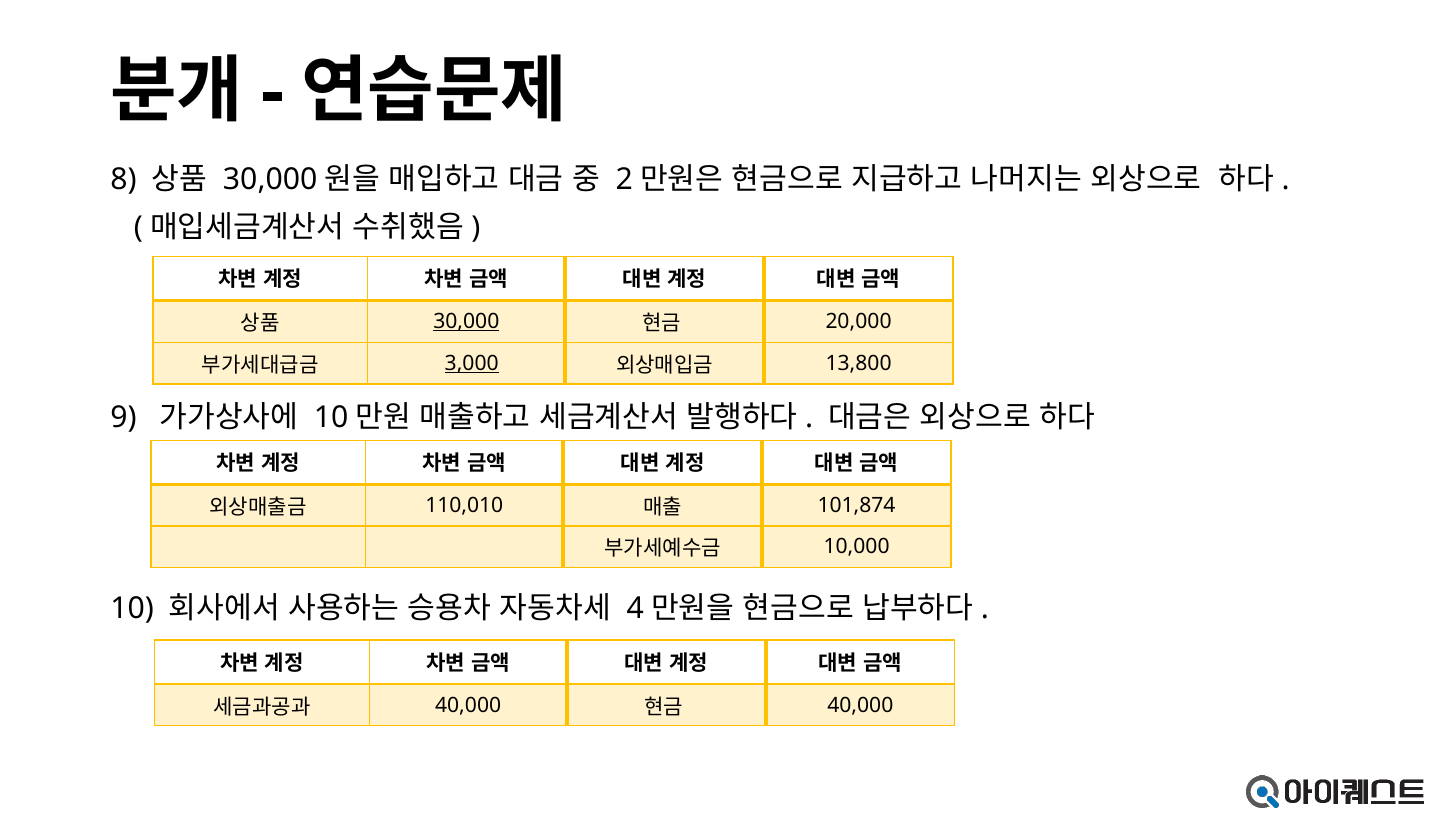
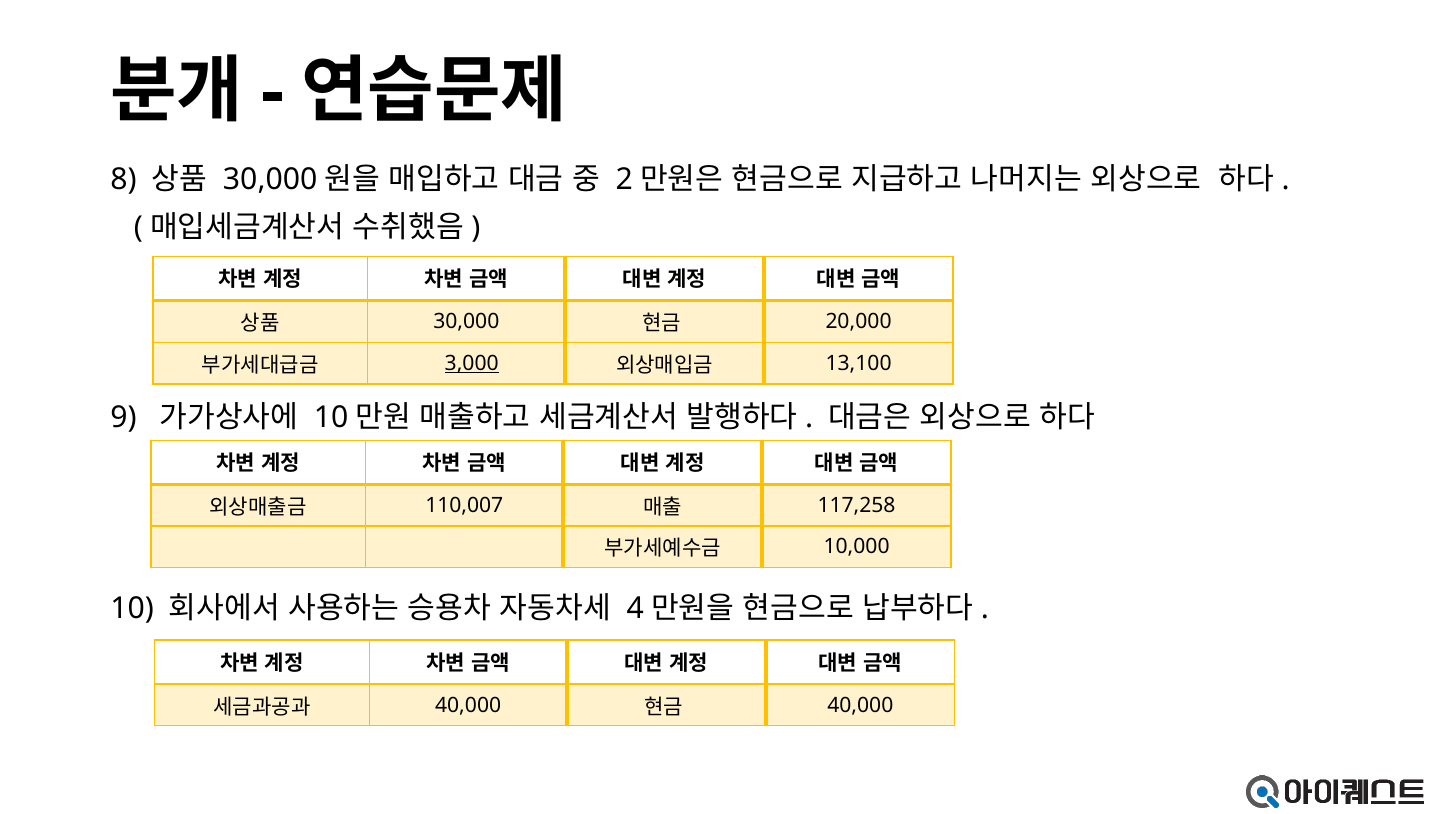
30,000 at (466, 322) underline: present -> none
13,800: 13,800 -> 13,100
110,010: 110,010 -> 110,007
101,874: 101,874 -> 117,258
